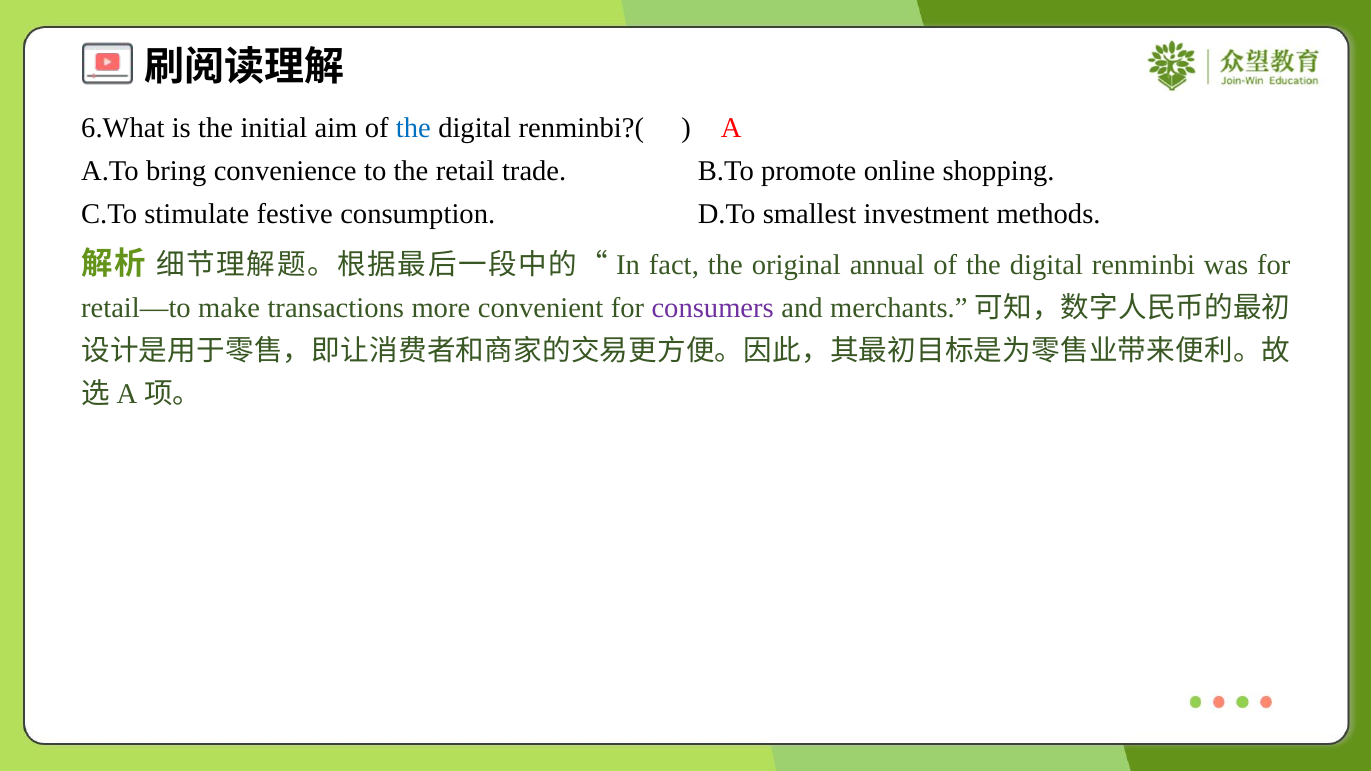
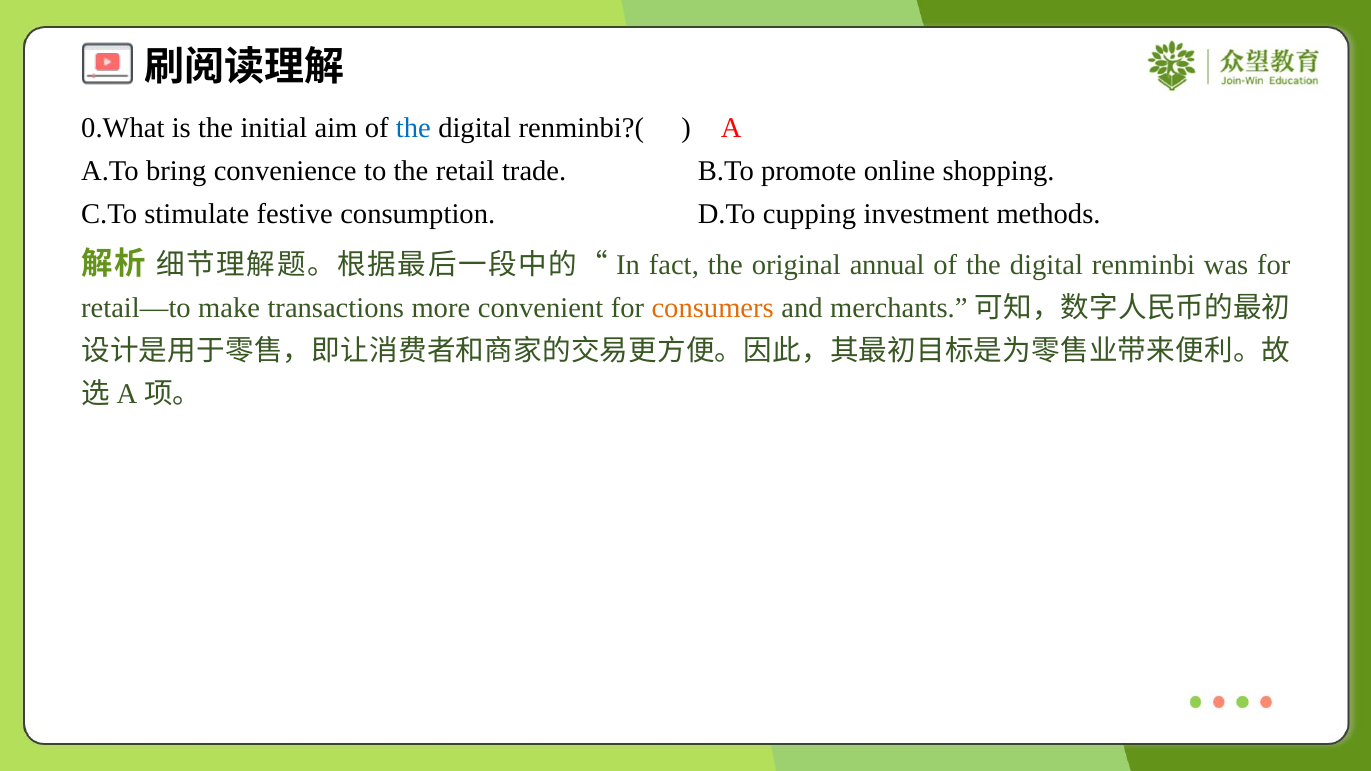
6.What: 6.What -> 0.What
smallest: smallest -> cupping
consumers colour: purple -> orange
